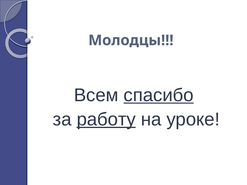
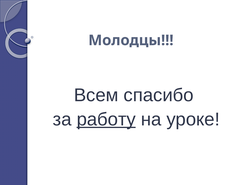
спасибо underline: present -> none
